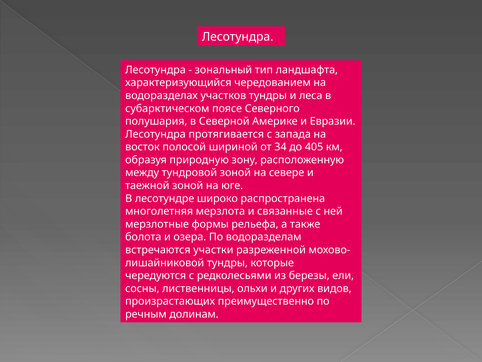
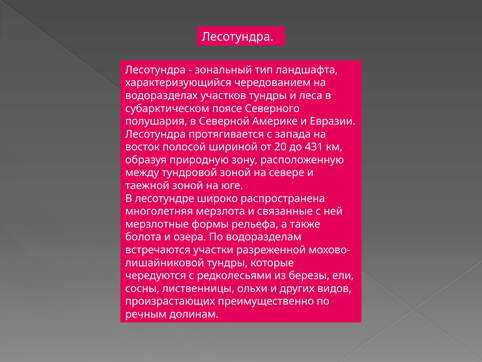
34: 34 -> 20
405: 405 -> 431
